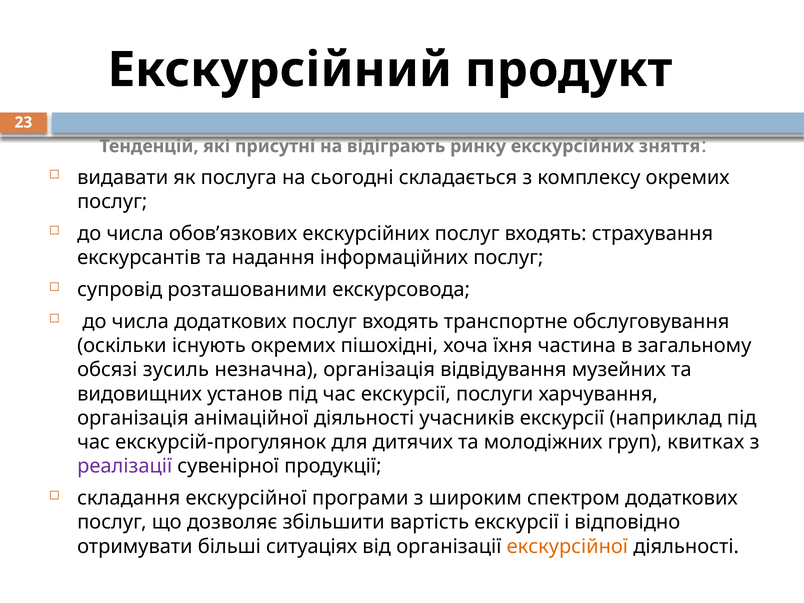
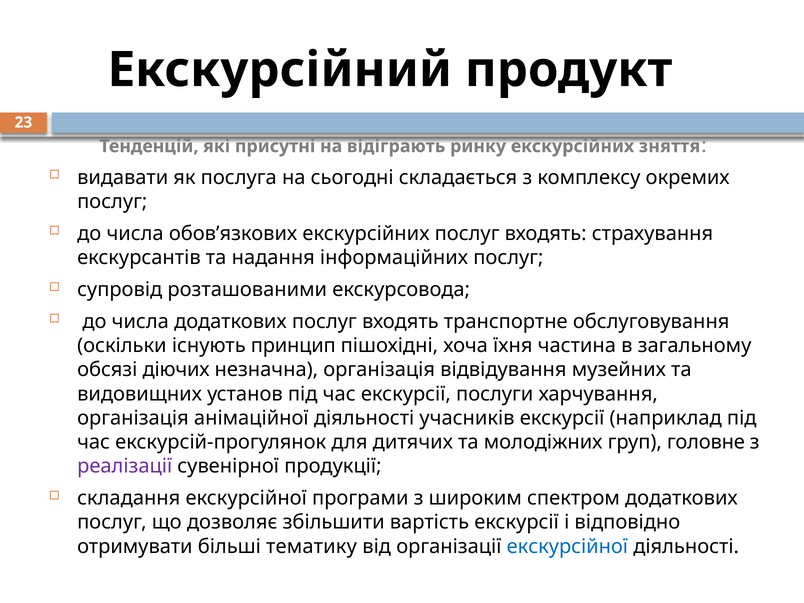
існують окремих: окремих -> принцип
зусиль: зусиль -> діючих
квитках: квитках -> головне
ситуаціях: ситуаціях -> тематику
екскурсійної at (567, 546) colour: orange -> blue
